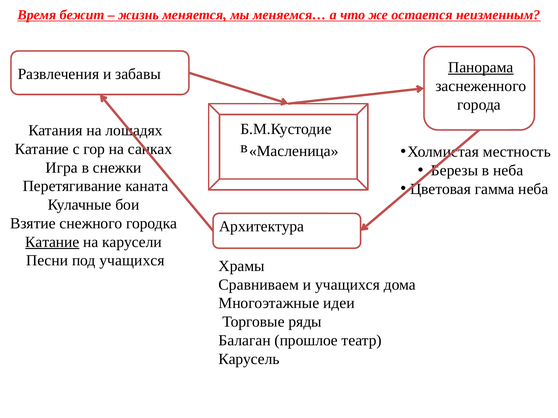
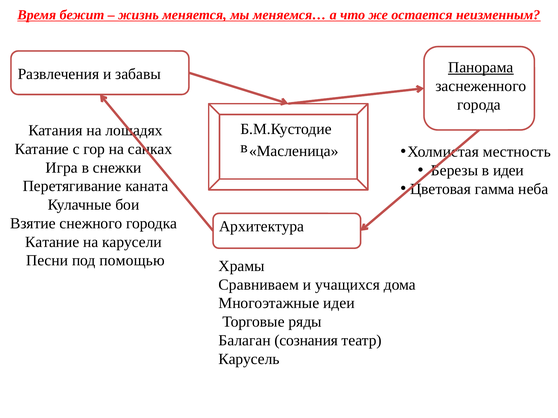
в неба: неба -> идеи
Катание at (52, 242) underline: present -> none
под учащихся: учащихся -> помощью
прошлое: прошлое -> сознания
